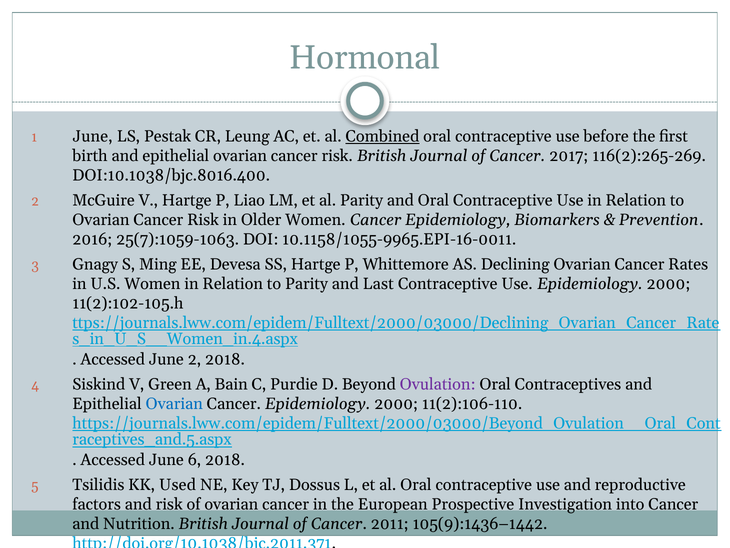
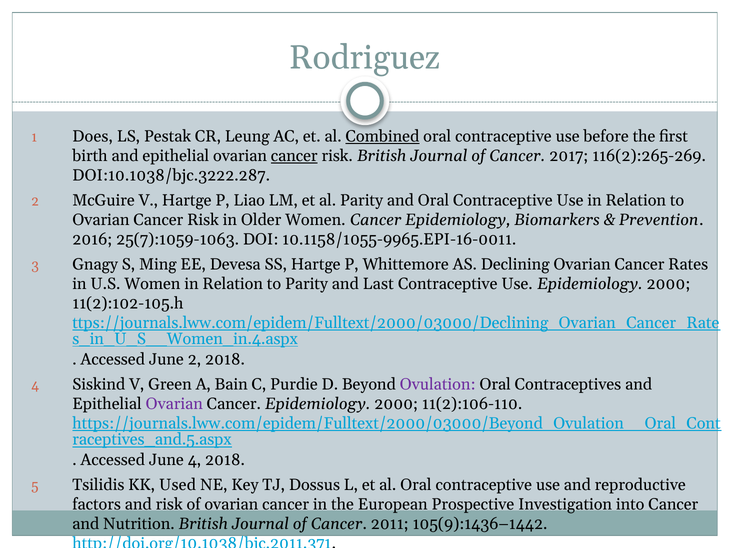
Hormonal: Hormonal -> Rodriguez
June at (93, 136): June -> Does
cancer at (294, 156) underline: none -> present
DOI:10.1038/bjc.8016.400: DOI:10.1038/bjc.8016.400 -> DOI:10.1038/bjc.3222.287
Ovarian at (174, 404) colour: blue -> purple
June 6: 6 -> 4
